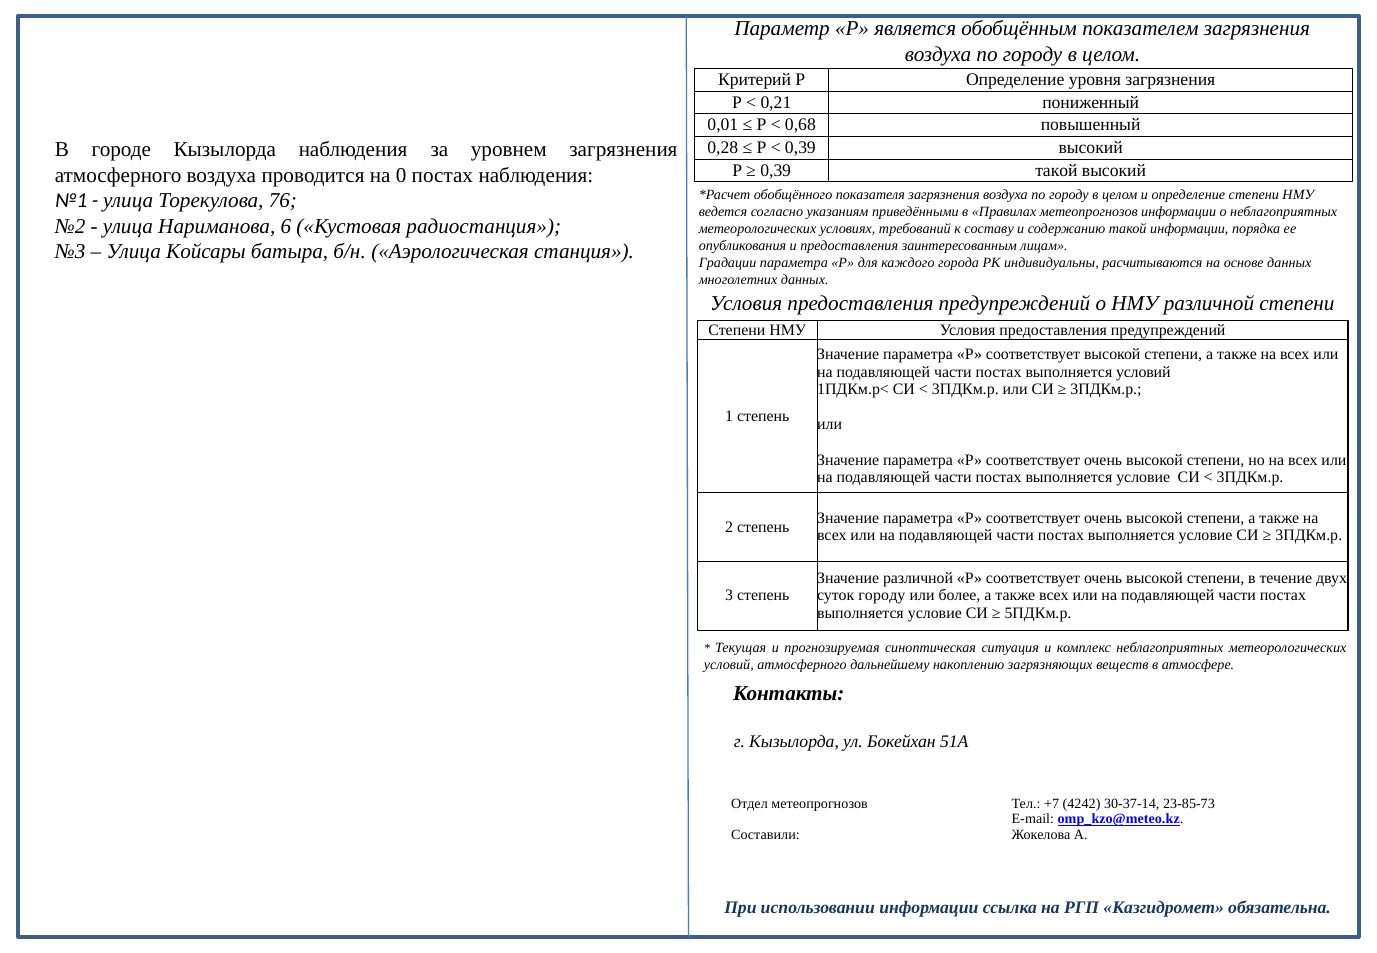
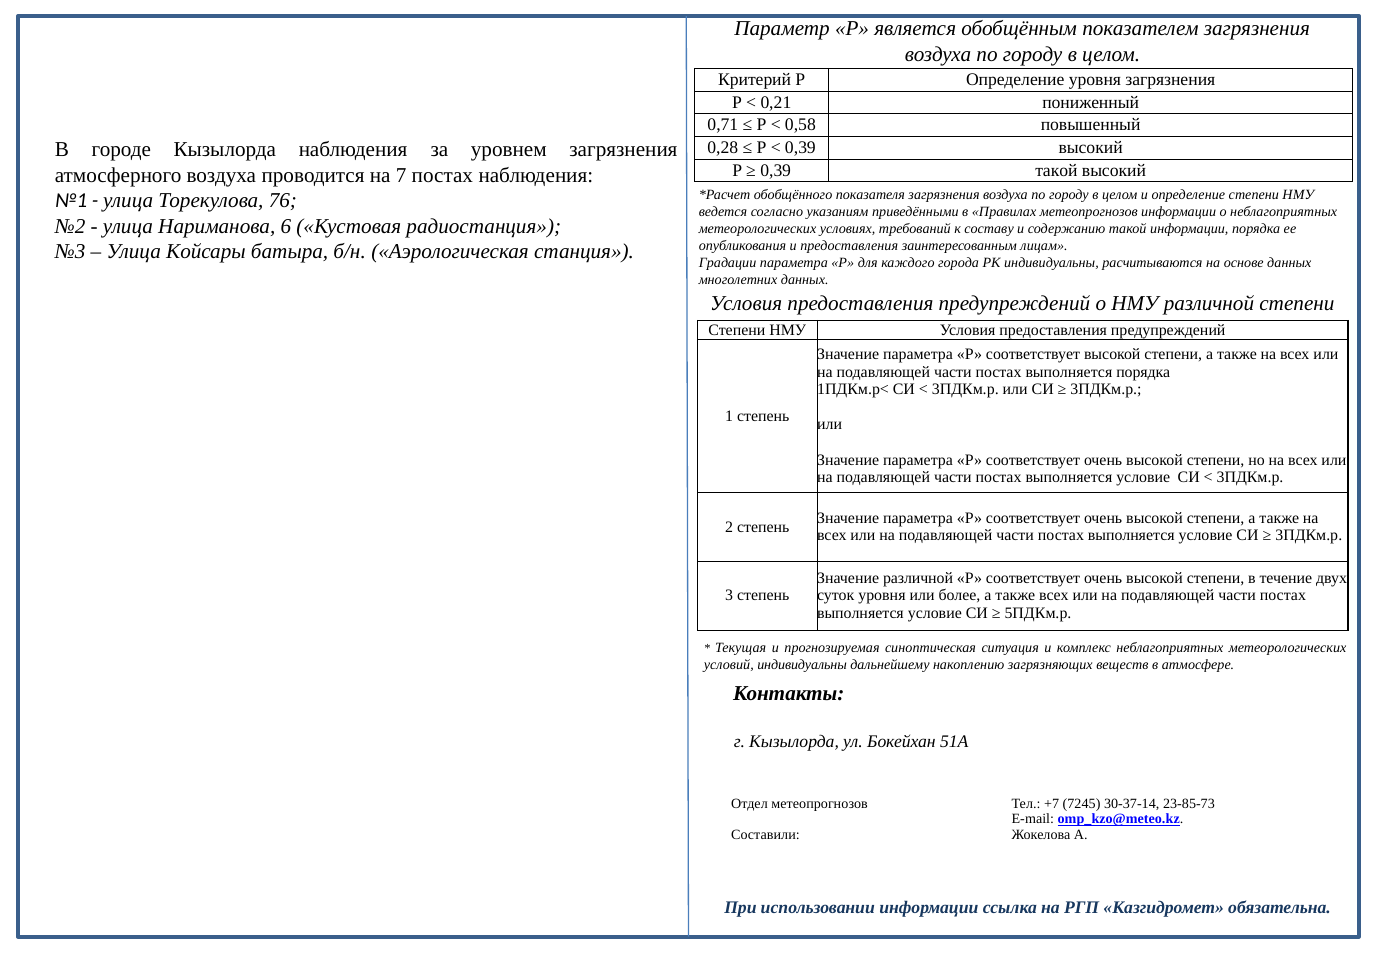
0,01: 0,01 -> 0,71
0,68: 0,68 -> 0,58
0: 0 -> 7
выполняется условий: условий -> порядка
суток городу: городу -> уровня
условий атмосферного: атмосферного -> индивидуальны
4242: 4242 -> 7245
